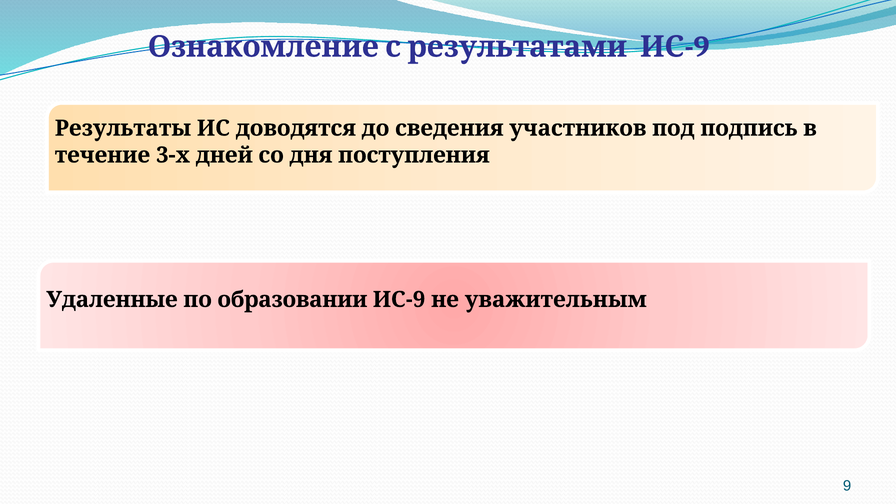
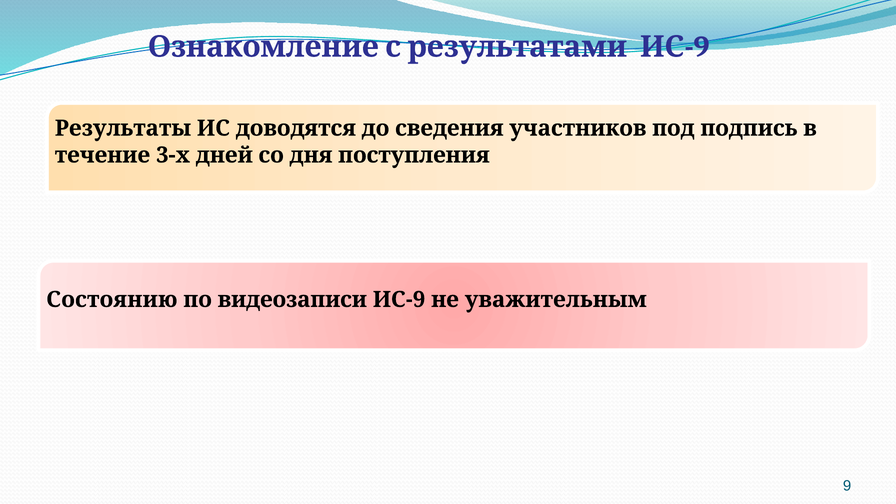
Удаленные: Удаленные -> Состоянию
образовании: образовании -> видеозаписи
